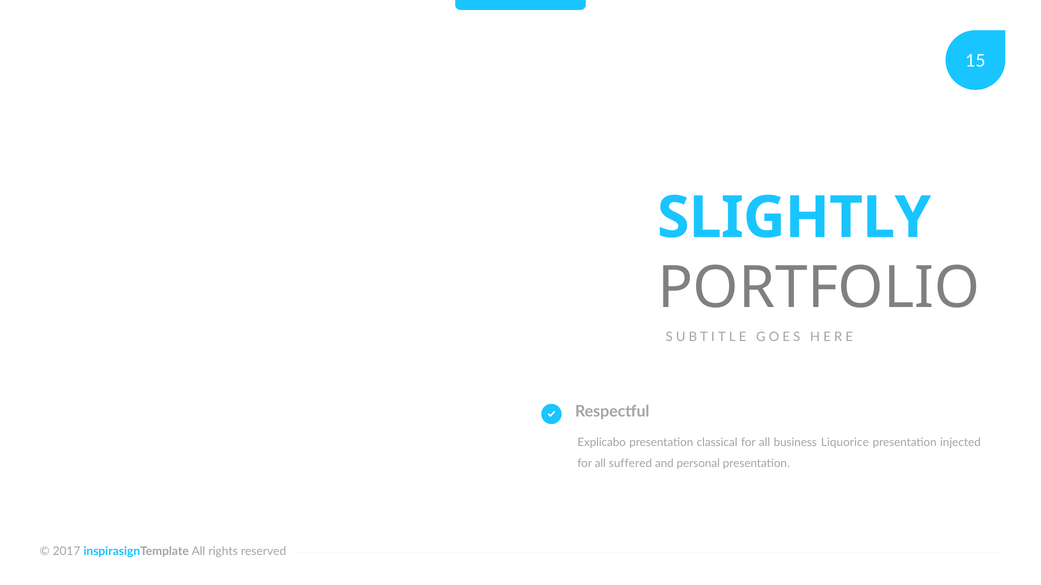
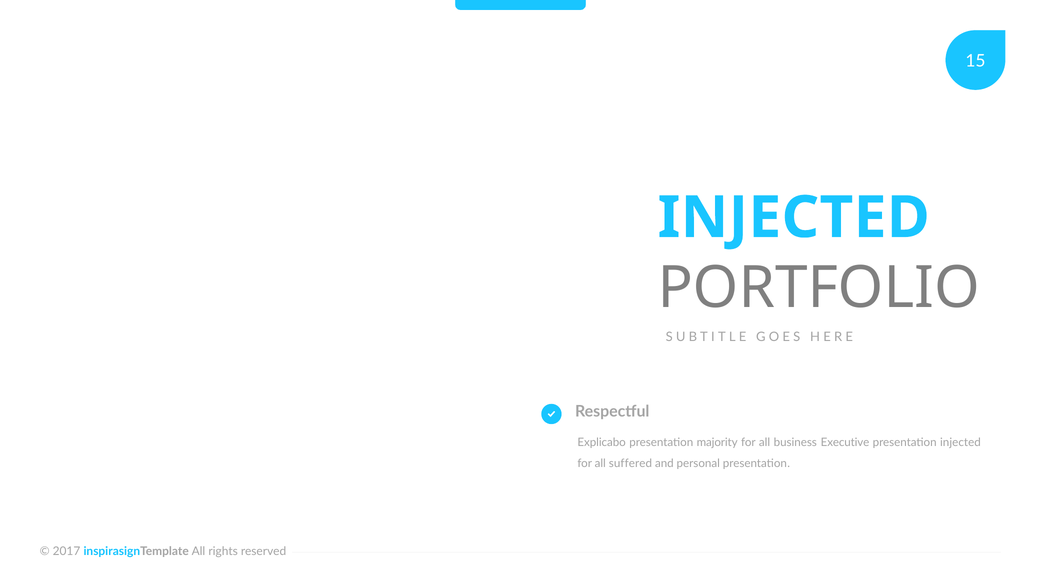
SLIGHTLY at (794, 218): SLIGHTLY -> INJECTED
classical: classical -> majority
Liquorice: Liquorice -> Executive
